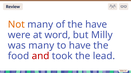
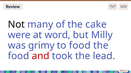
Not colour: orange -> black
the have: have -> cake
was many: many -> grimy
to have: have -> food
